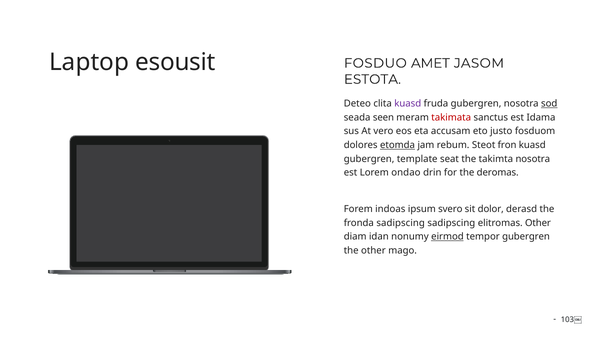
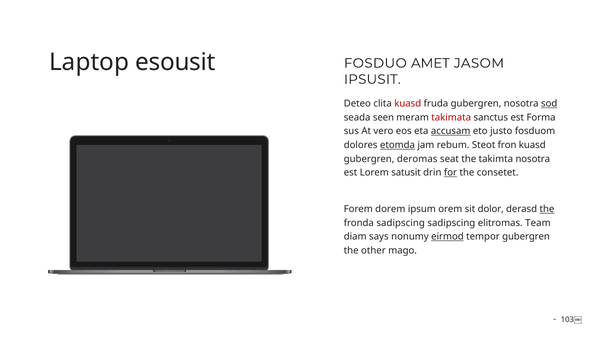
ESTOTA: ESTOTA -> IPSUSIT
kuasd at (408, 104) colour: purple -> red
Idama: Idama -> Forma
accusam underline: none -> present
template: template -> deromas
ondao: ondao -> satusit
for underline: none -> present
deromas: deromas -> consetet
indoas: indoas -> dorem
svero: svero -> orem
the at (547, 209) underline: none -> present
elitromas Other: Other -> Team
idan: idan -> says
